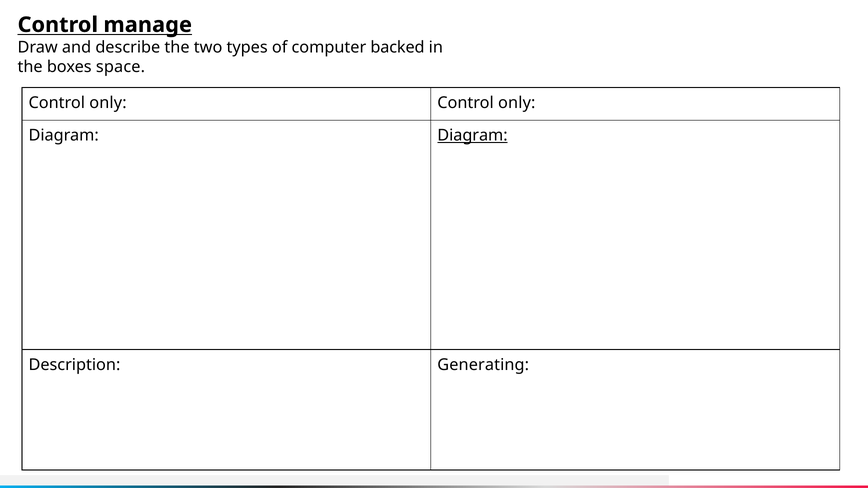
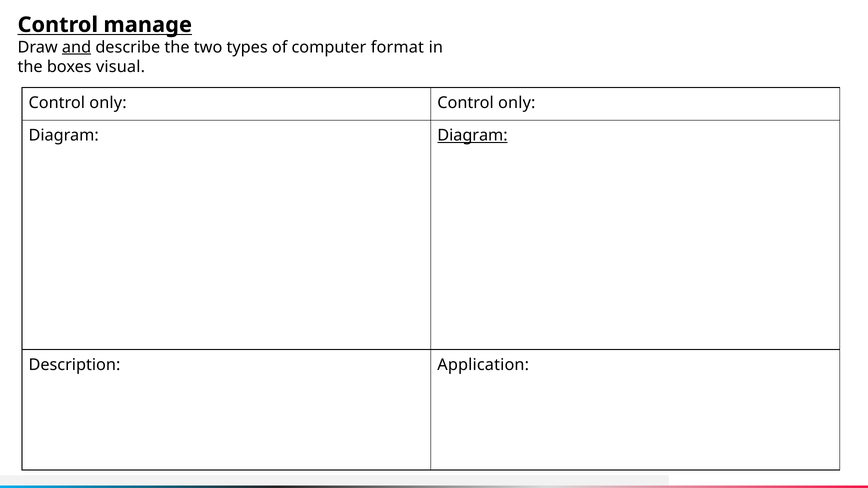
and underline: none -> present
backed: backed -> format
space: space -> visual
Generating: Generating -> Application
